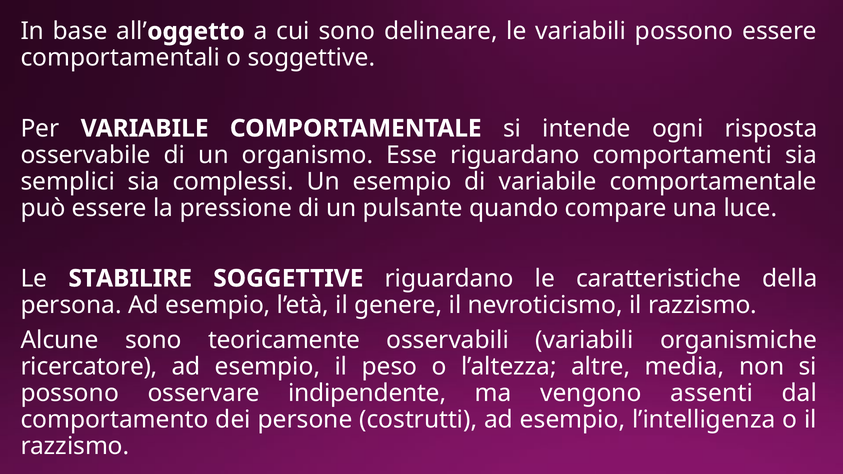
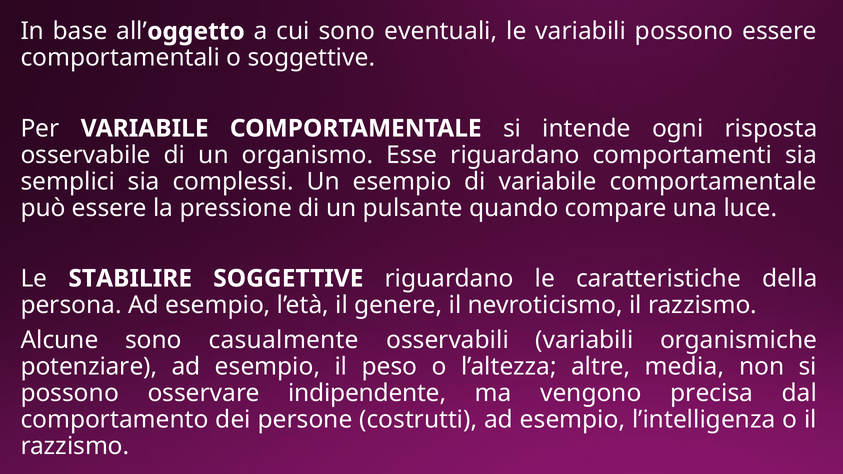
delineare: delineare -> eventuali
teoricamente: teoricamente -> casualmente
ricercatore: ricercatore -> potenziare
assenti: assenti -> precisa
